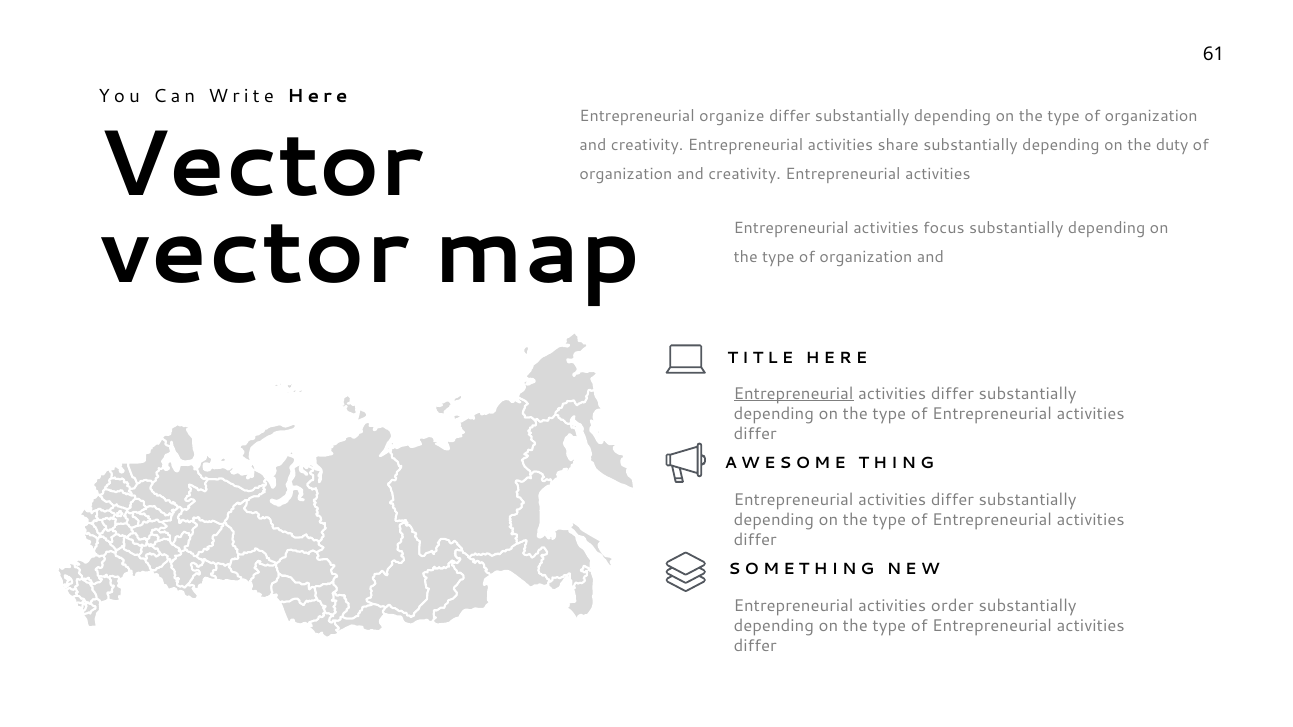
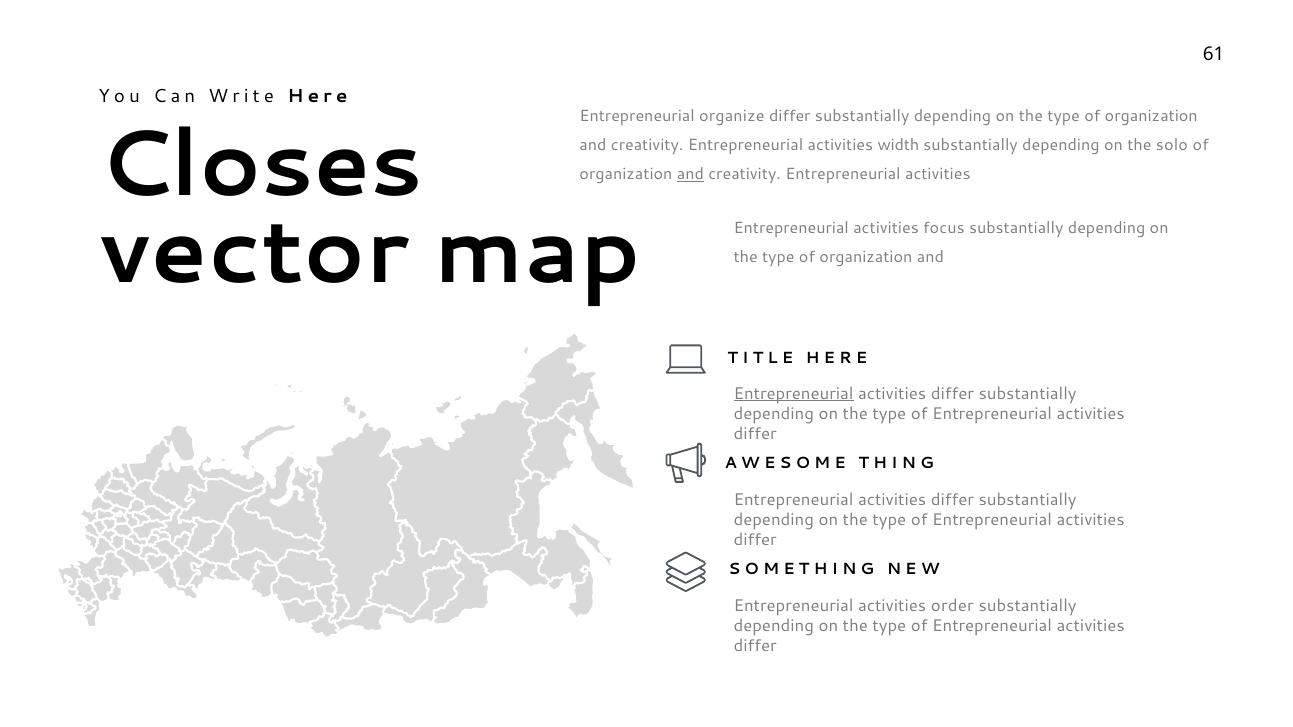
Vector at (261, 164): Vector -> Closes
share: share -> width
duty: duty -> solo
and at (690, 175) underline: none -> present
